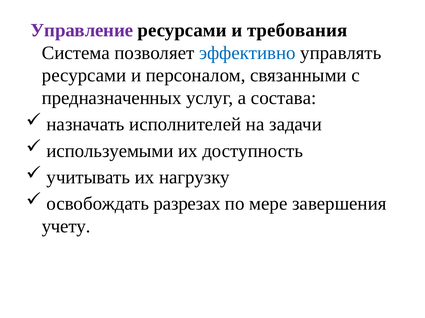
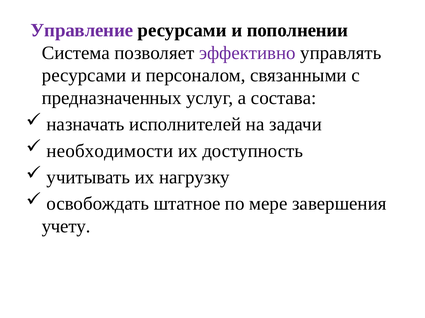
требования: требования -> пополнении
эффективно colour: blue -> purple
используемыми: используемыми -> необходимости
разрезах: разрезах -> штатное
